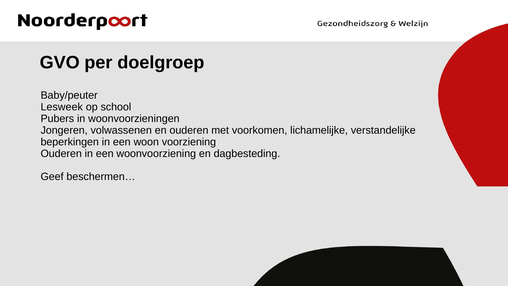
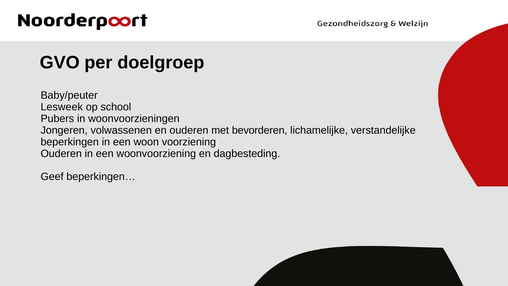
voorkomen: voorkomen -> bevorderen
beschermen…: beschermen… -> beperkingen…
